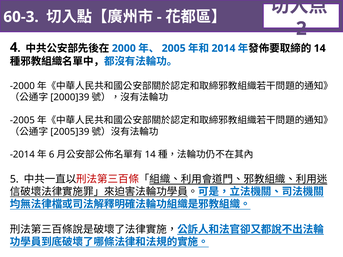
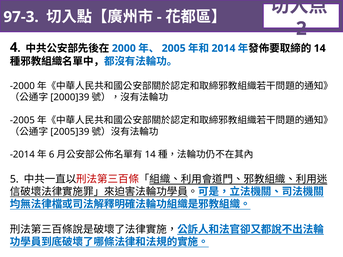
60-3: 60-3 -> 97-3
